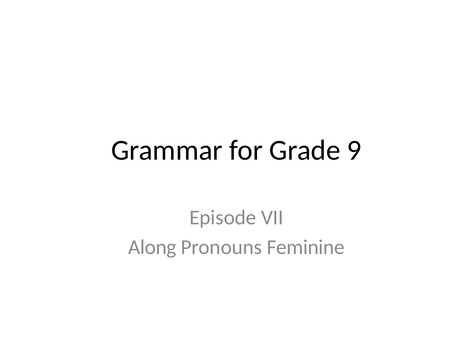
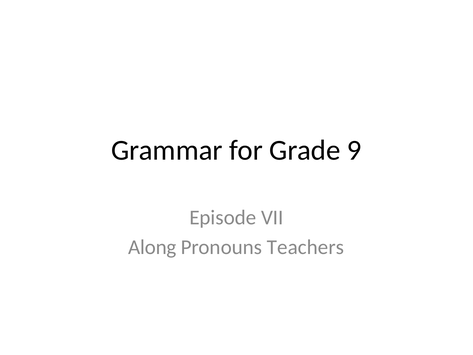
Feminine: Feminine -> Teachers
